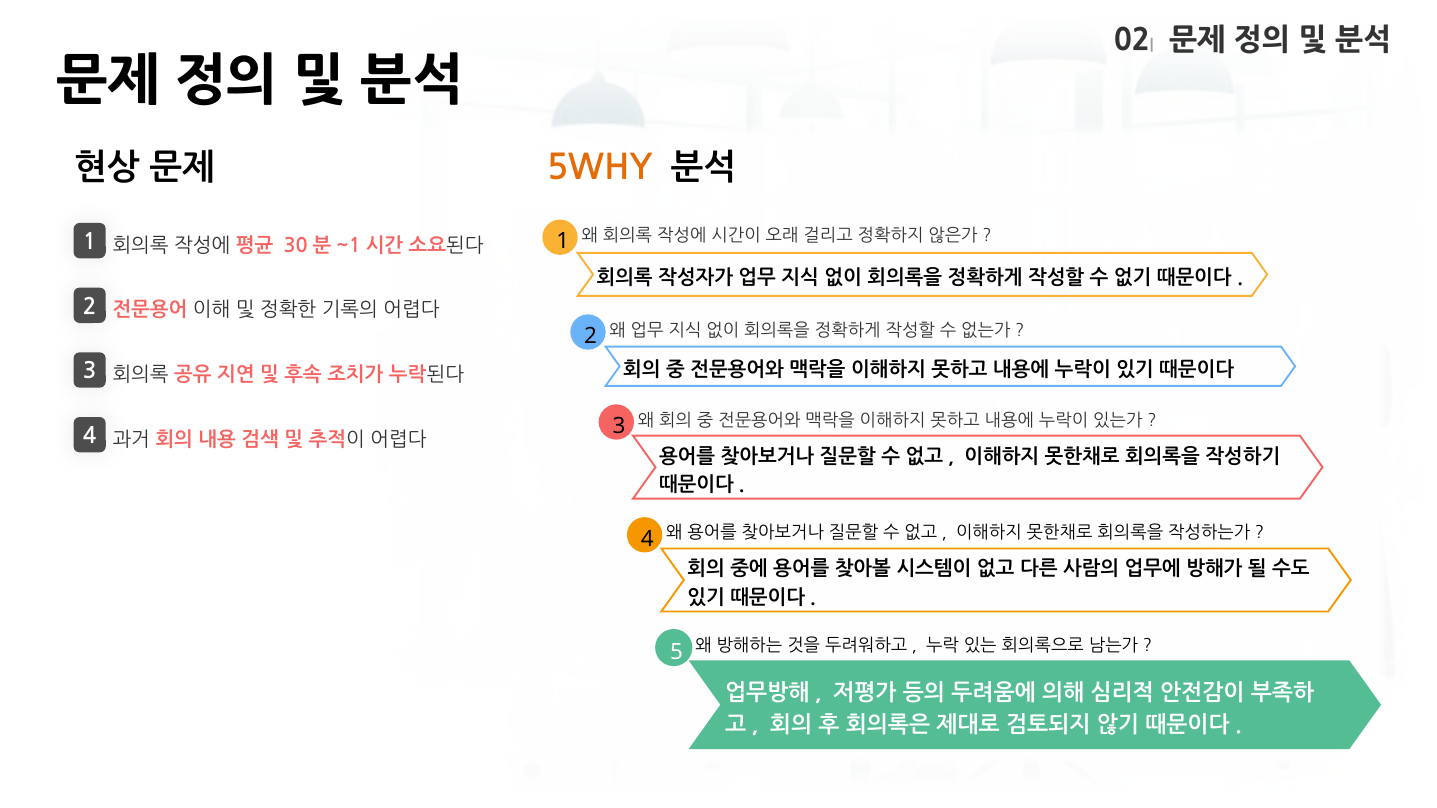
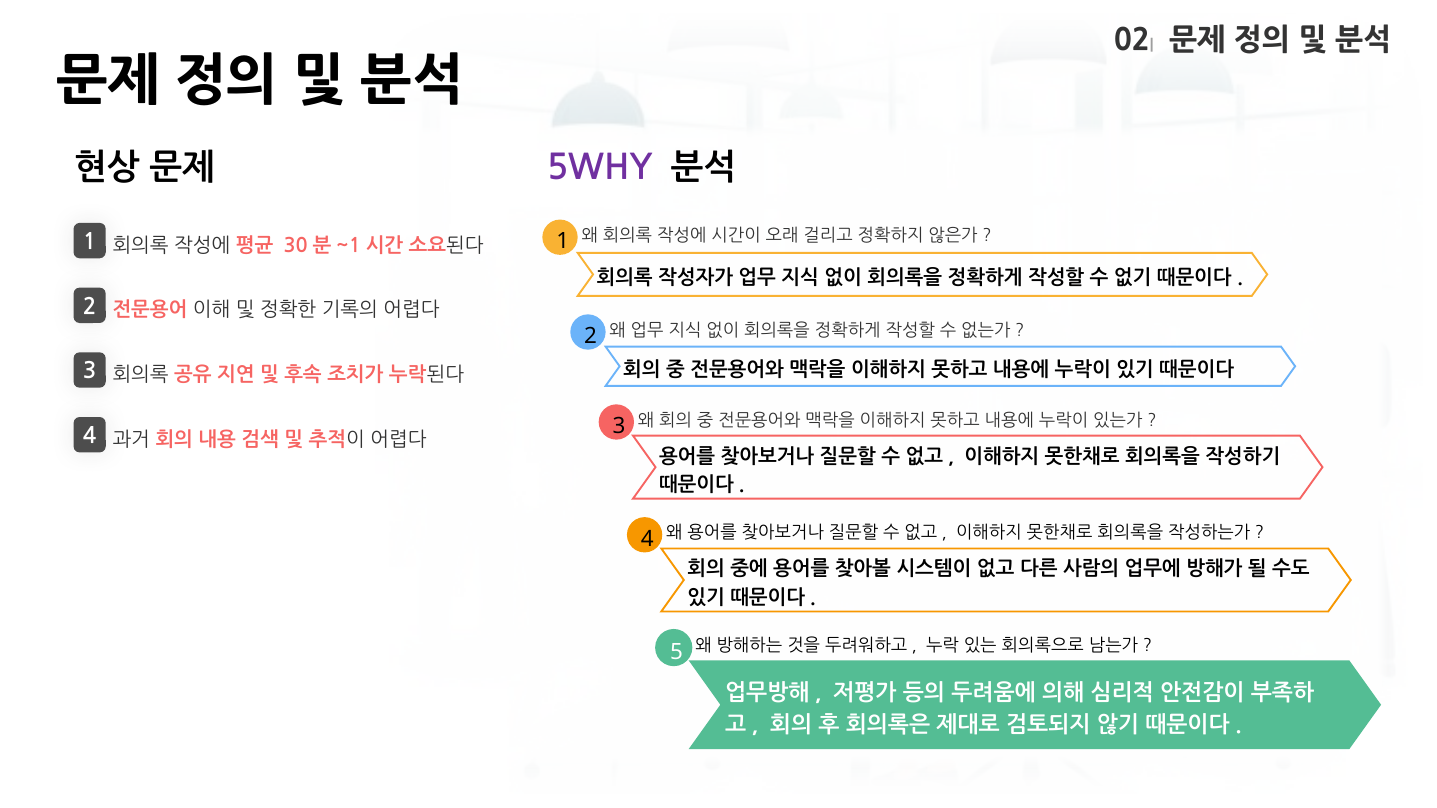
5WHY colour: orange -> purple
